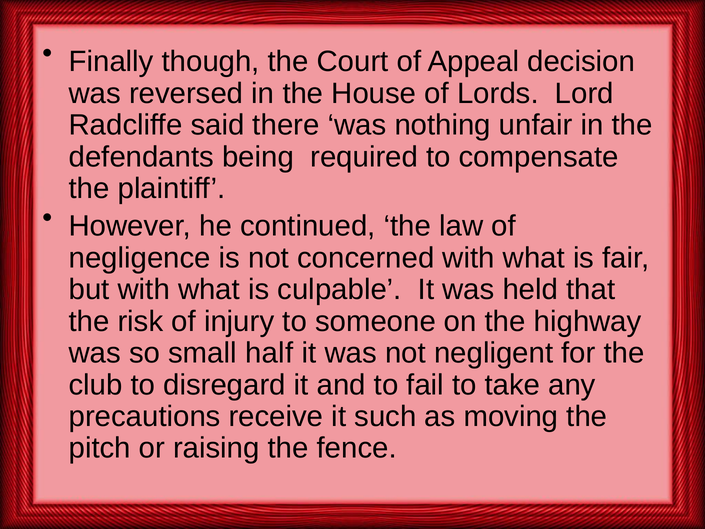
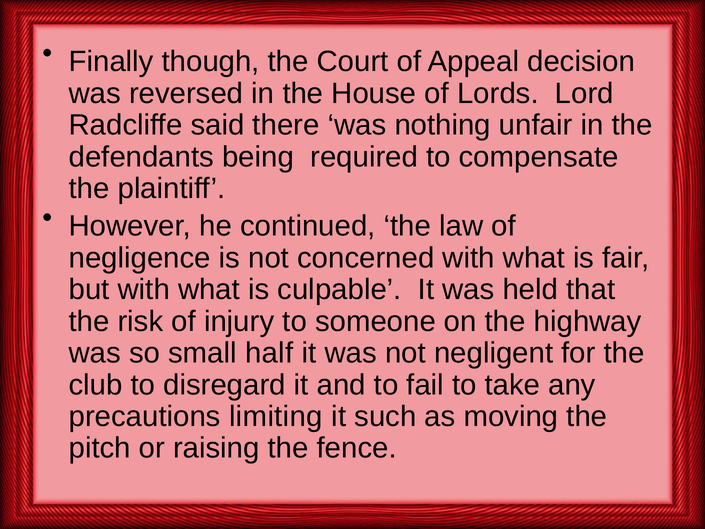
receive: receive -> limiting
